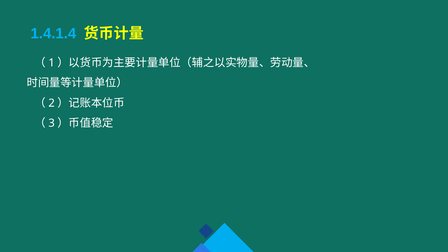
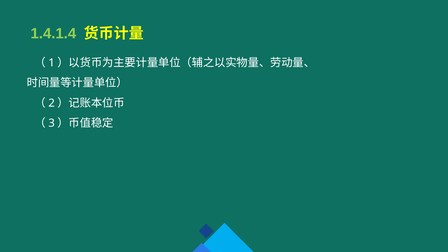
1.4.1.4 colour: light blue -> light green
